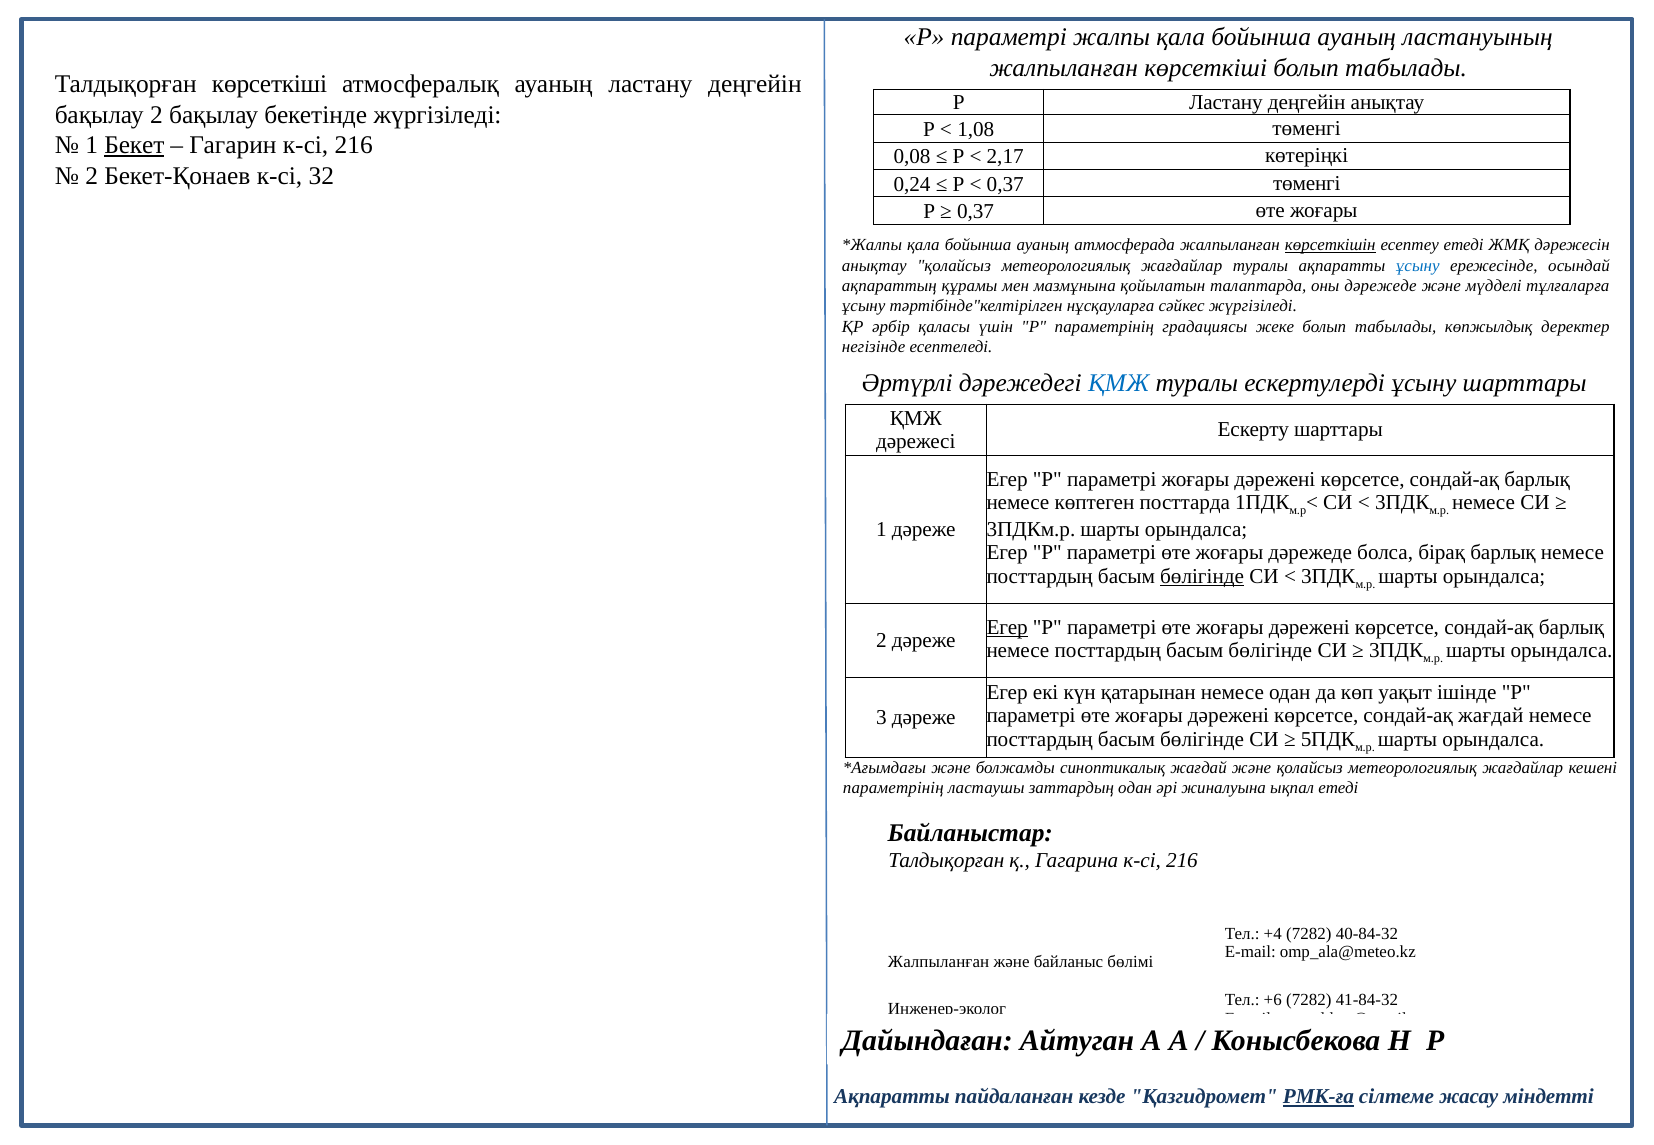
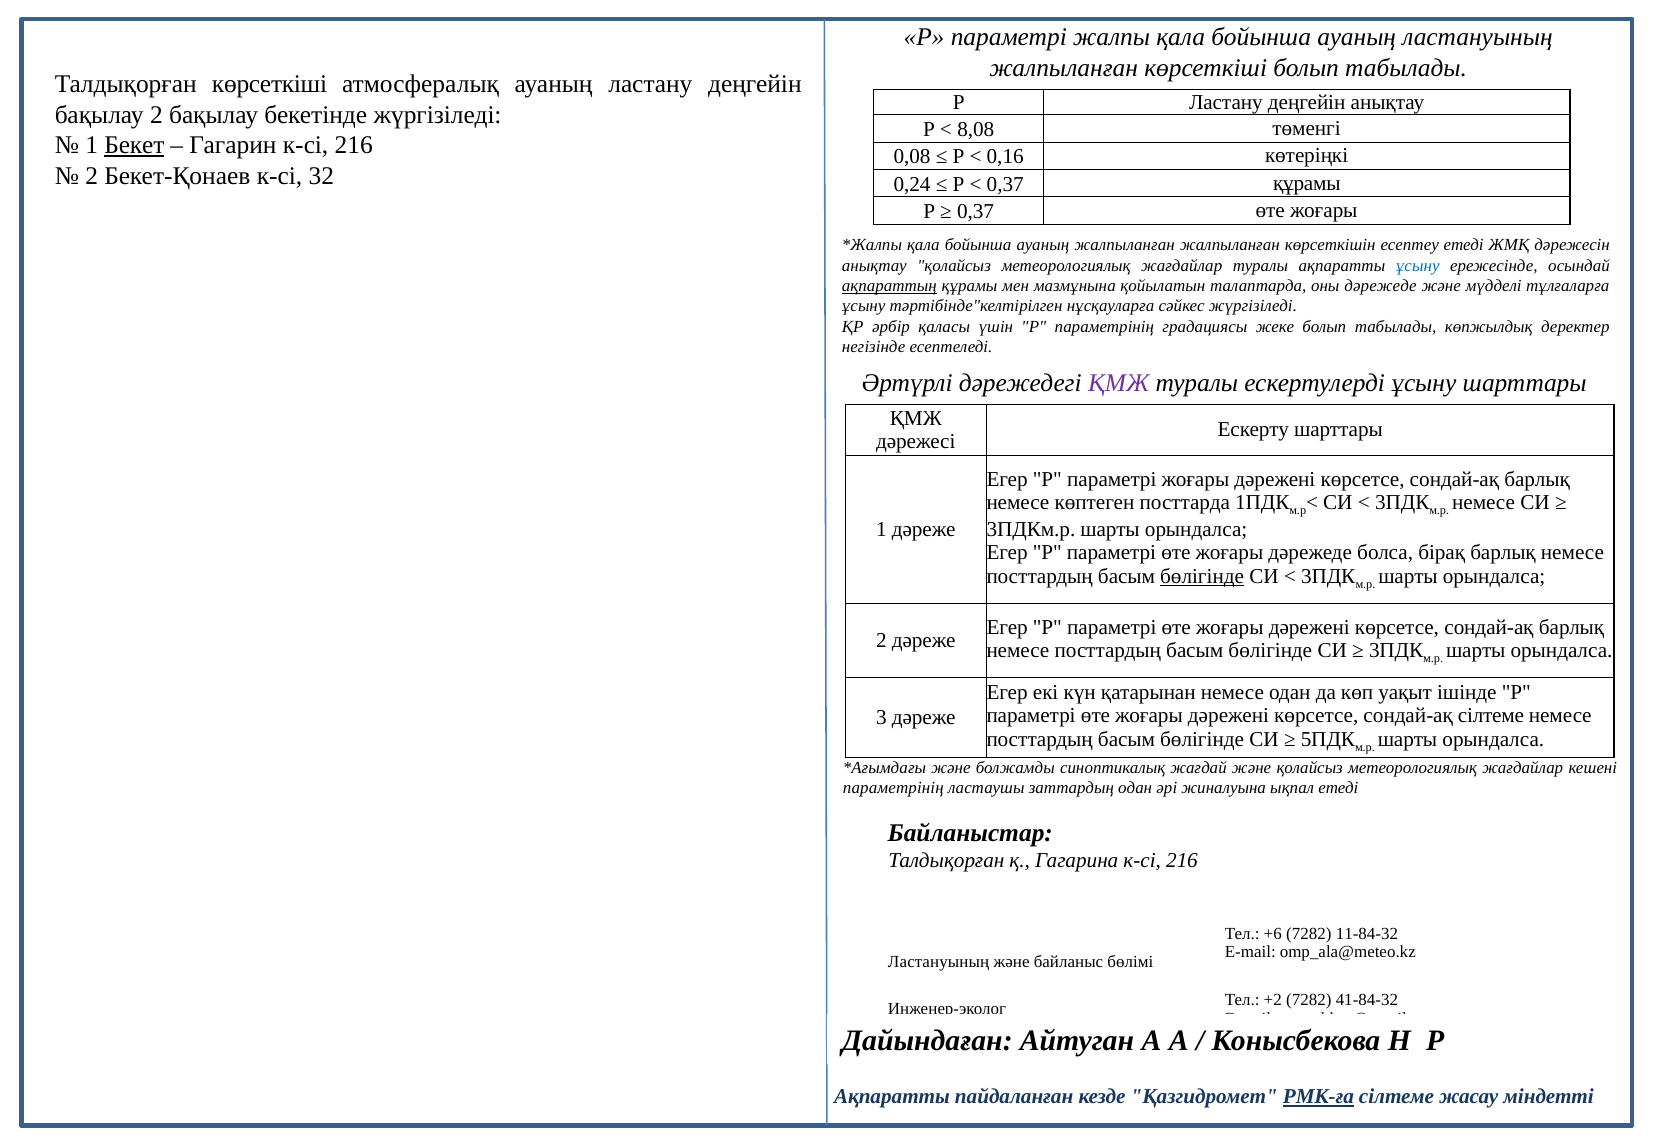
1,08: 1,08 -> 8,08
2,17: 2,17 -> 0,16
0,37 төменгі: төменгі -> құрамы
ауаның атмосферада: атмосферада -> жалпыланған
көрсеткішін underline: present -> none
ақпараттың underline: none -> present
ҚМЖ at (1119, 383) colour: blue -> purple
Егер at (1007, 627) underline: present -> none
сондай-ақ жағдай: жағдай -> сілтеме
+4: +4 -> +6
40-84-32: 40-84-32 -> 11-84-32
Жалпыланған at (939, 962): Жалпыланған -> Ластануының
+6: +6 -> +2
